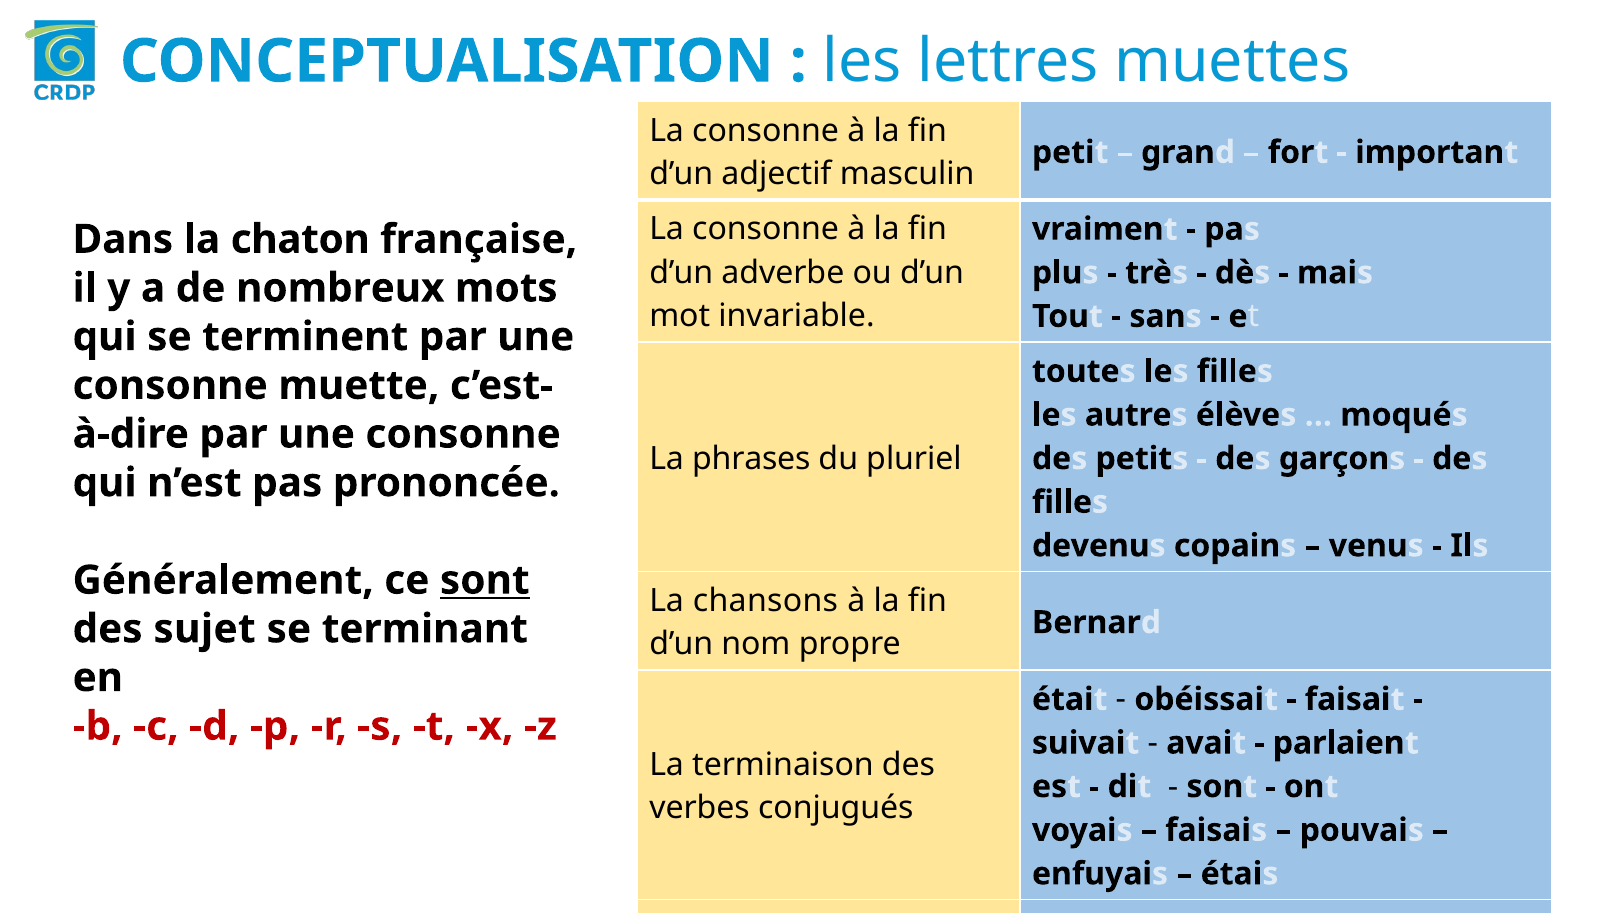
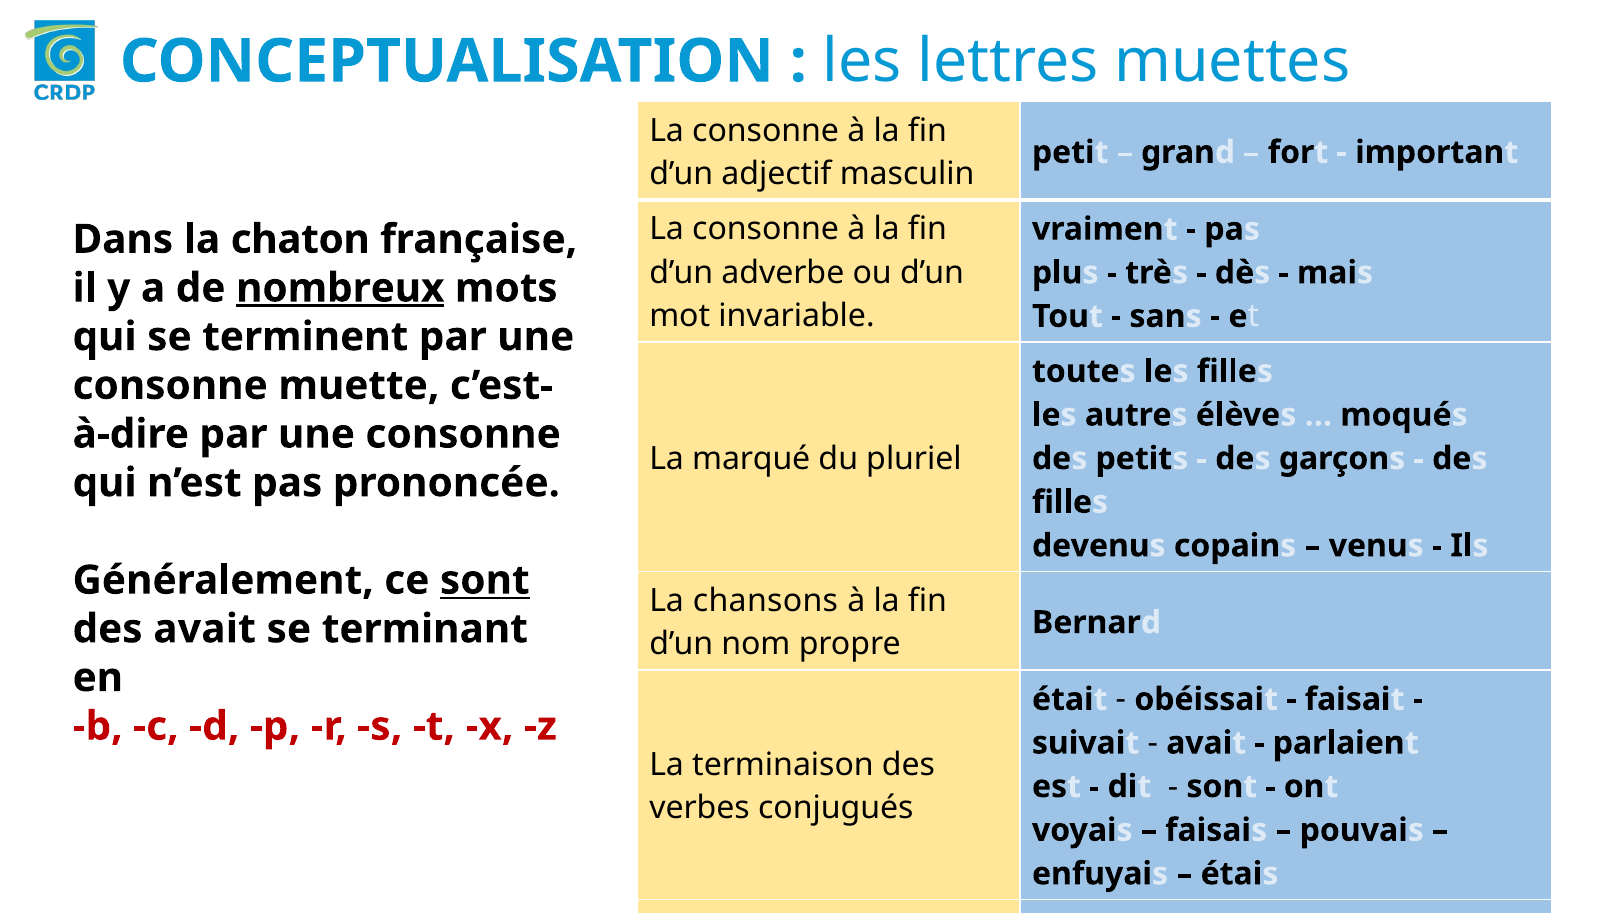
nombreux underline: none -> present
phrases: phrases -> marqué
des sujet: sujet -> avait
